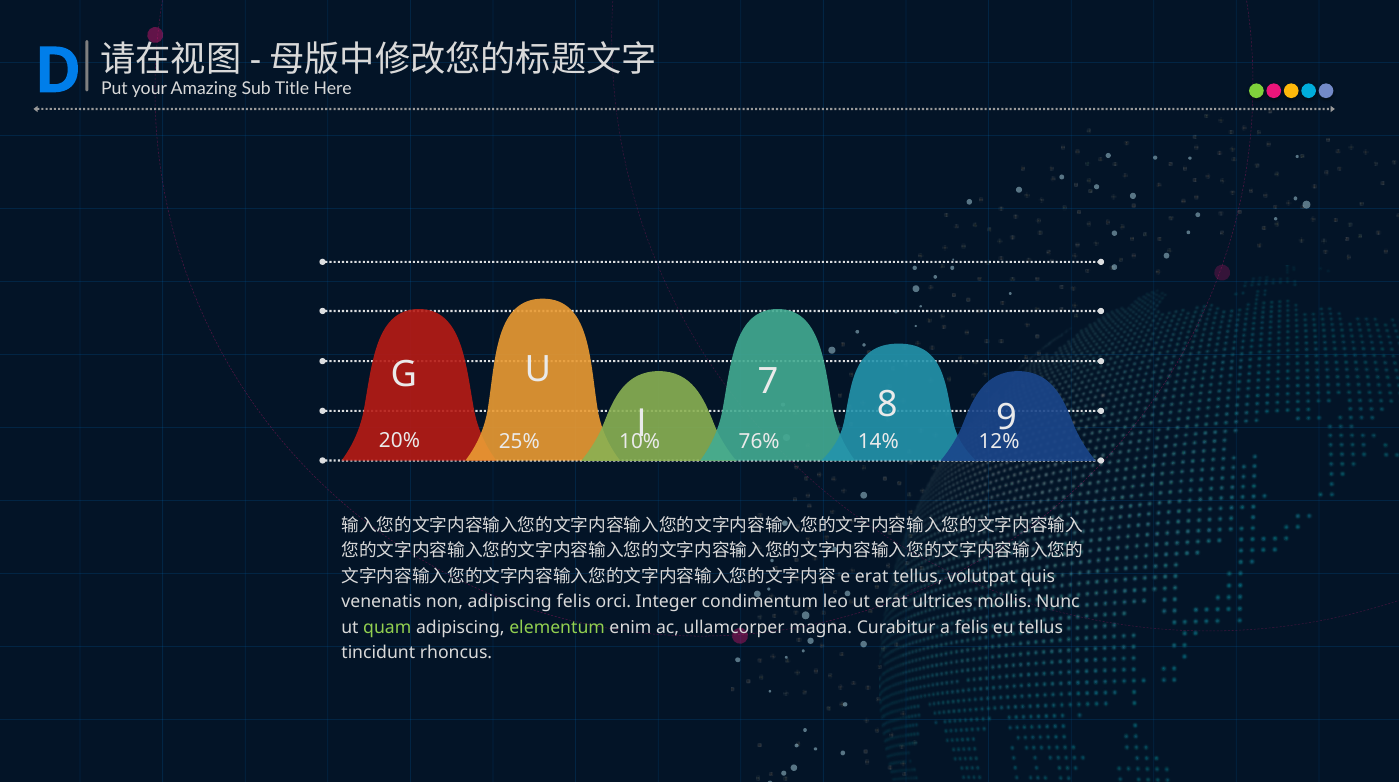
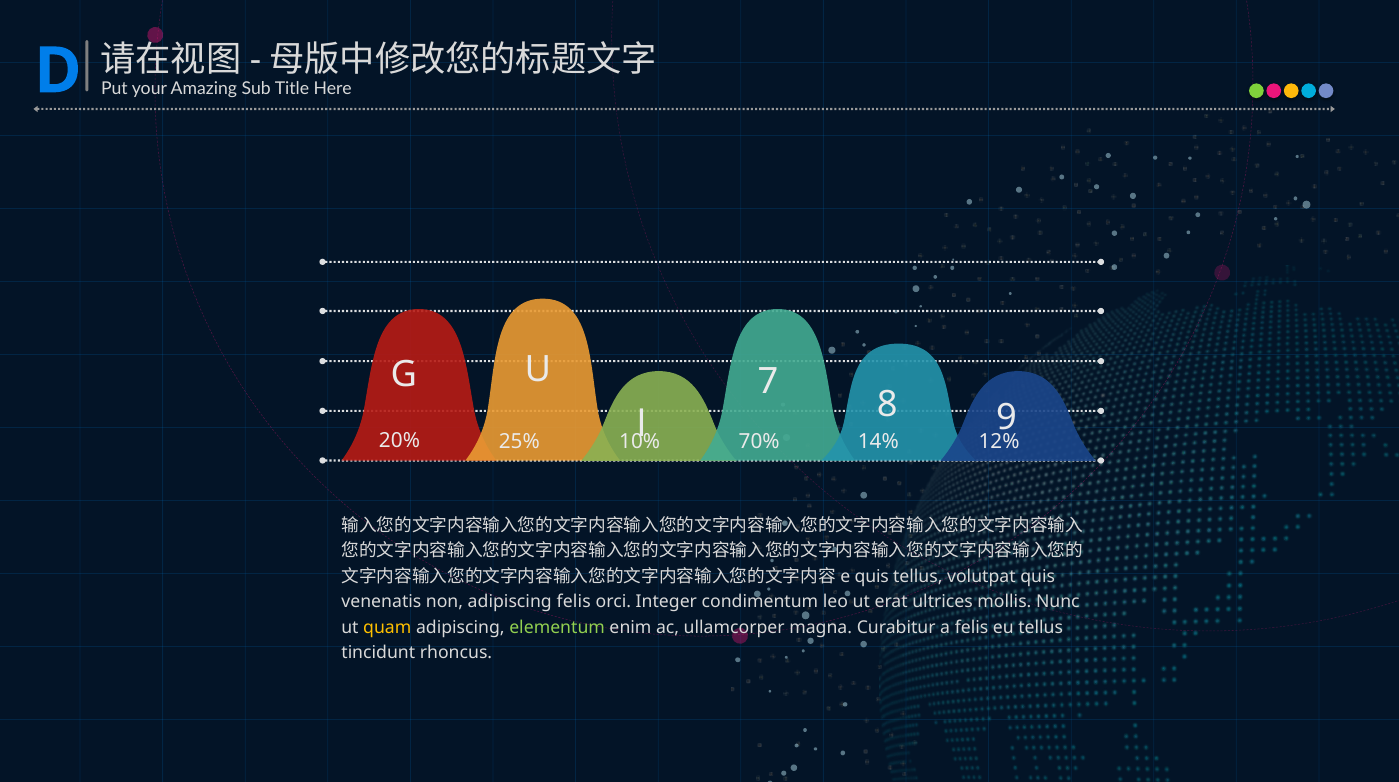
76%: 76% -> 70%
erat at (872, 576): erat -> quis
quam colour: light green -> yellow
